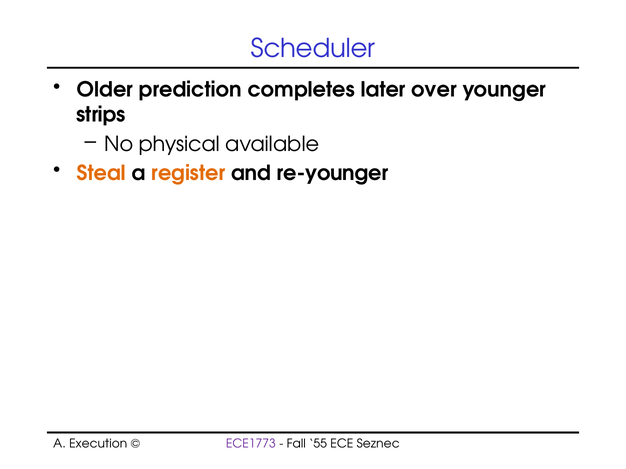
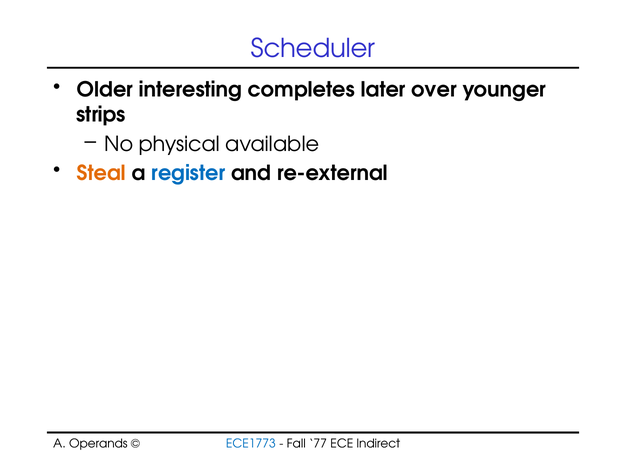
prediction: prediction -> interesting
register colour: orange -> blue
re-younger: re-younger -> re-external
Execution: Execution -> Operands
ECE1773 colour: purple -> blue
55: 55 -> 77
Seznec: Seznec -> Indirect
